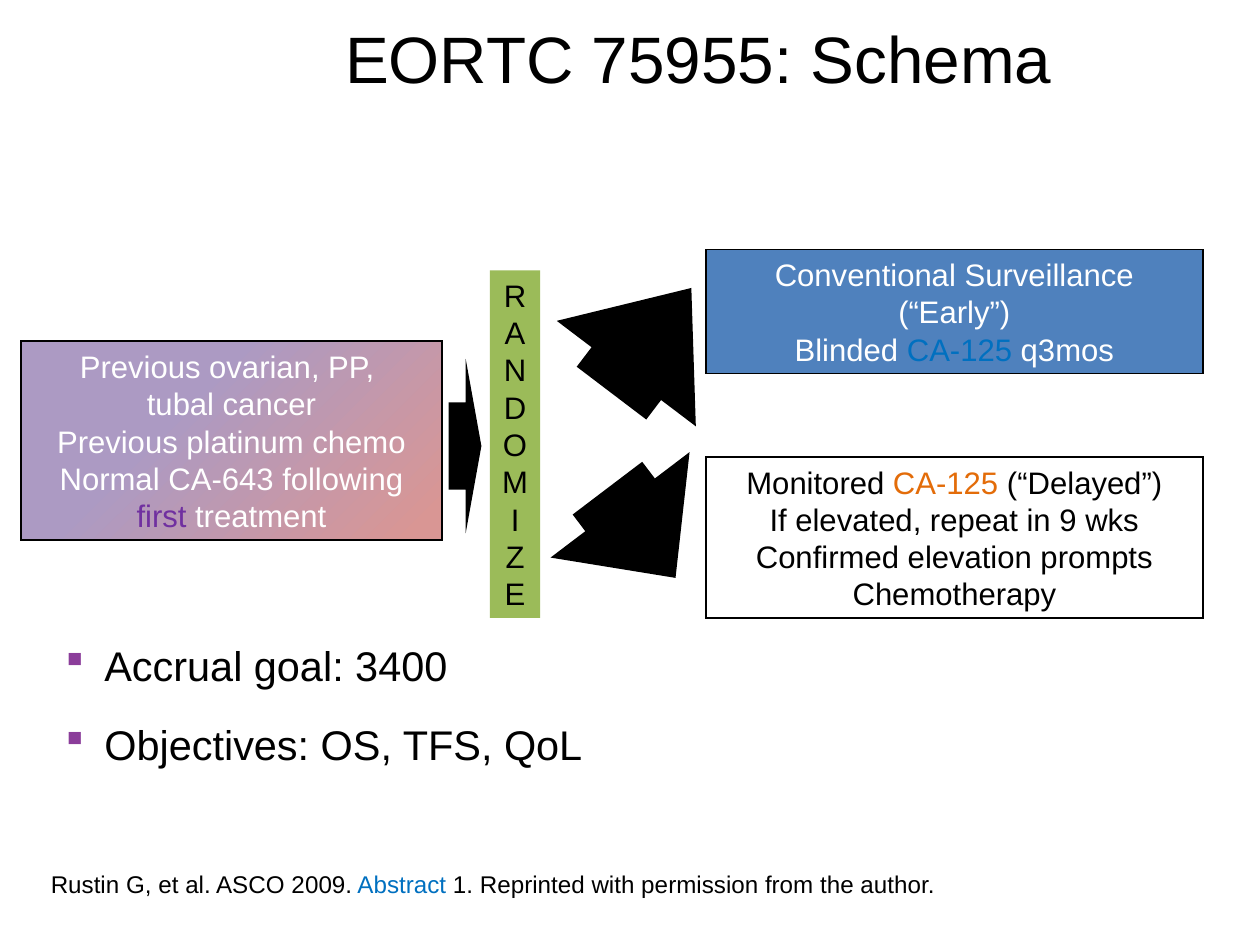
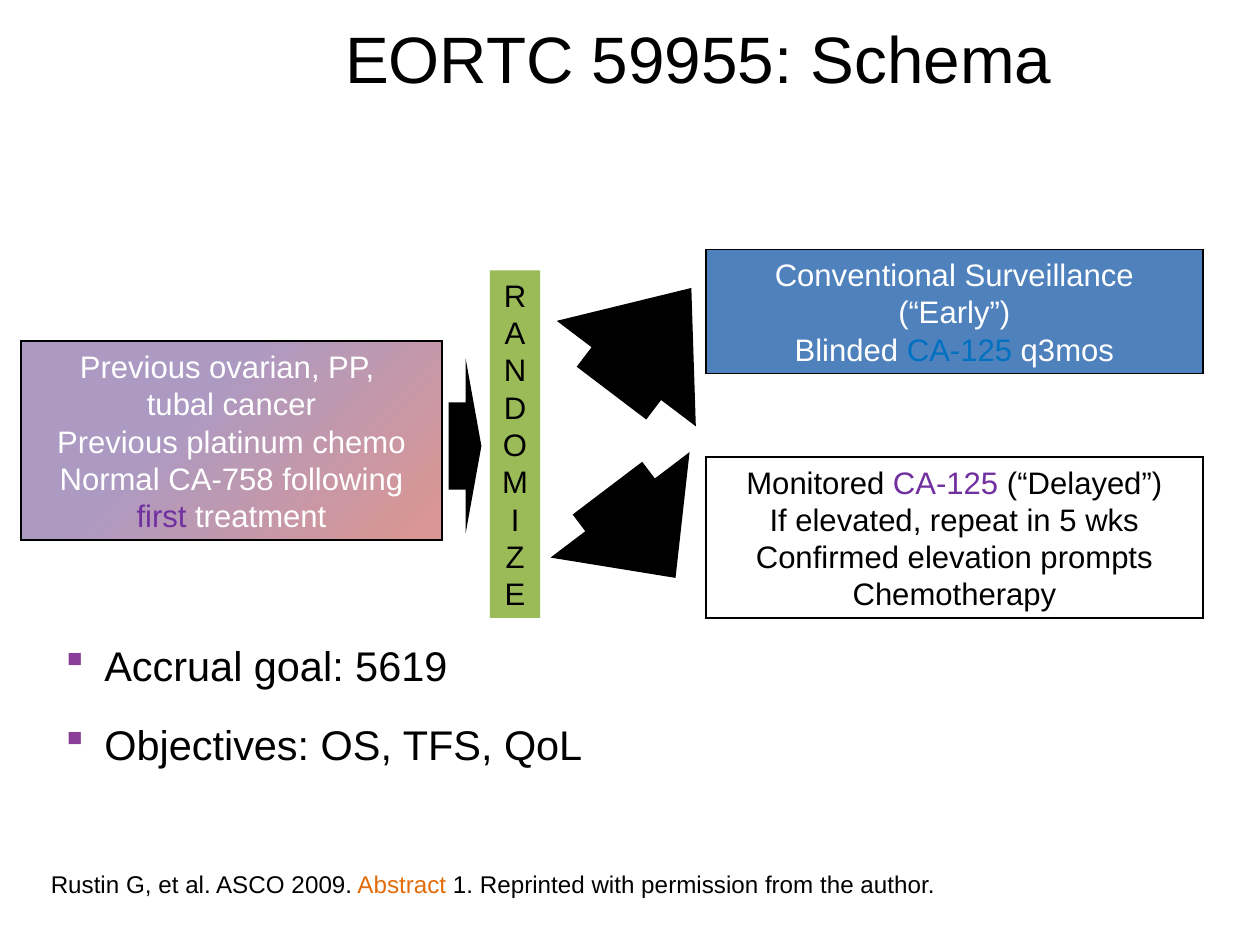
75955: 75955 -> 59955
CA-643: CA-643 -> CA-758
CA-125 at (946, 484) colour: orange -> purple
9: 9 -> 5
3400: 3400 -> 5619
Abstract colour: blue -> orange
